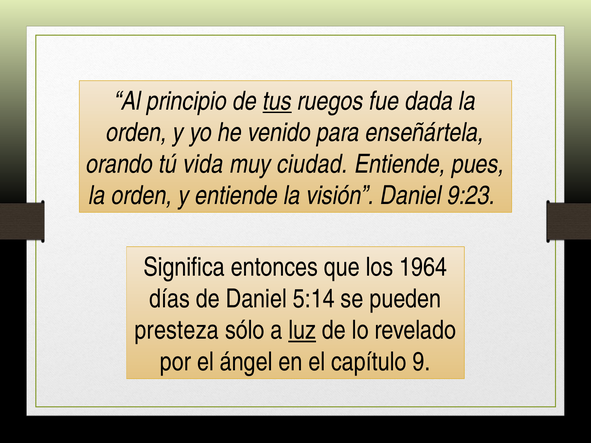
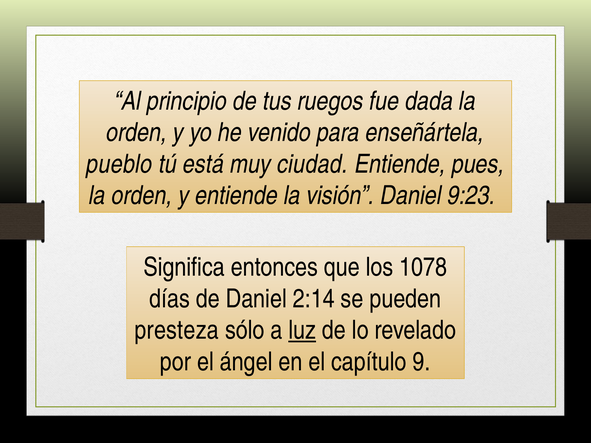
tus underline: present -> none
orando: orando -> pueblo
vida: vida -> está
1964: 1964 -> 1078
5:14: 5:14 -> 2:14
